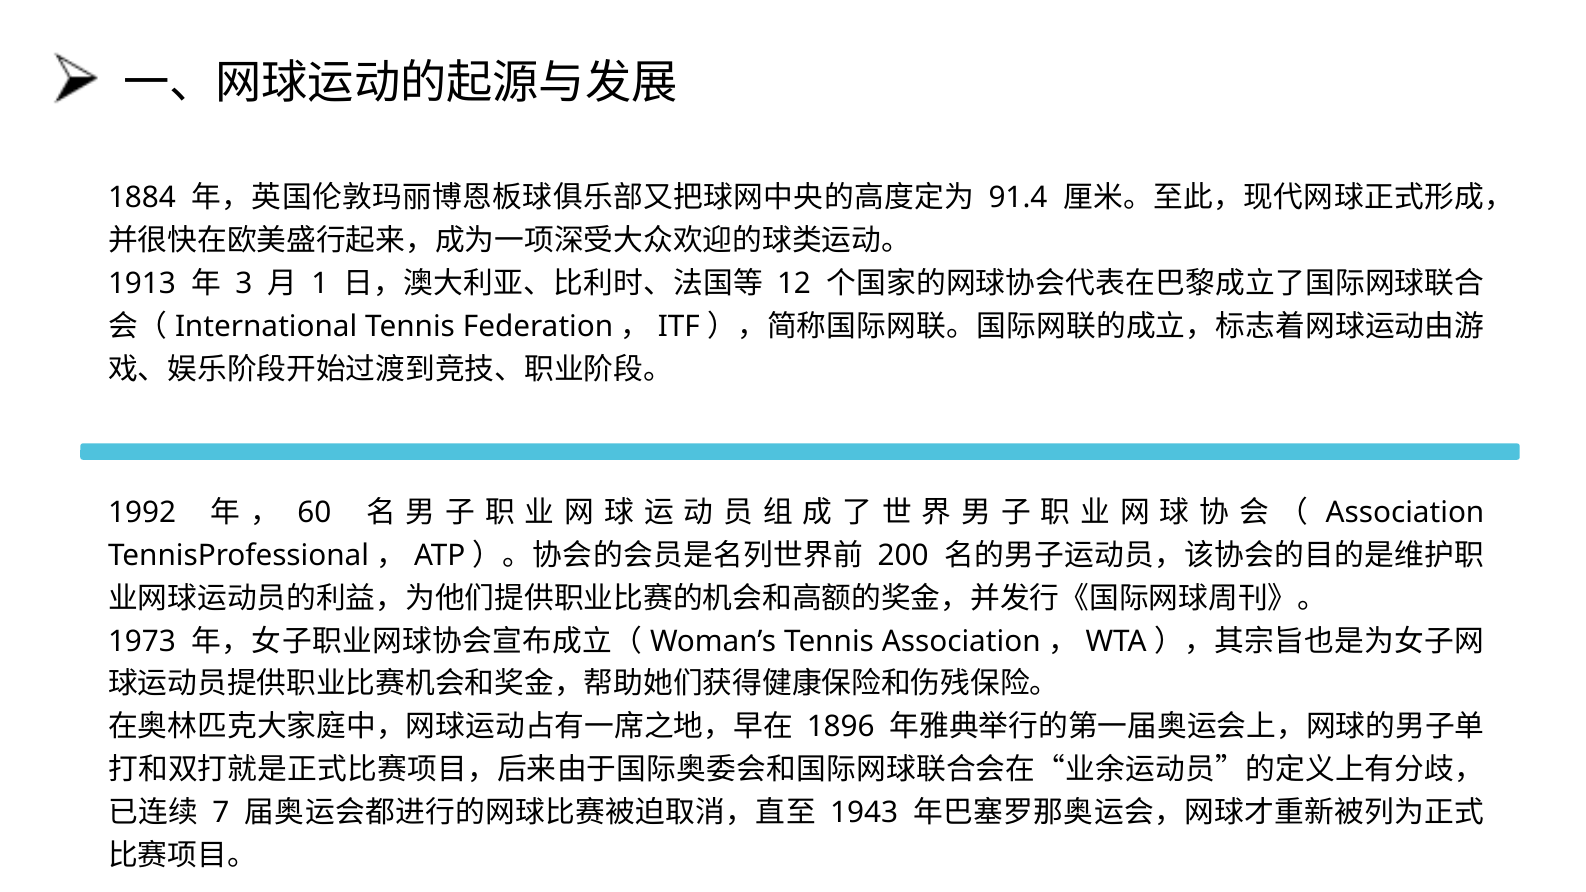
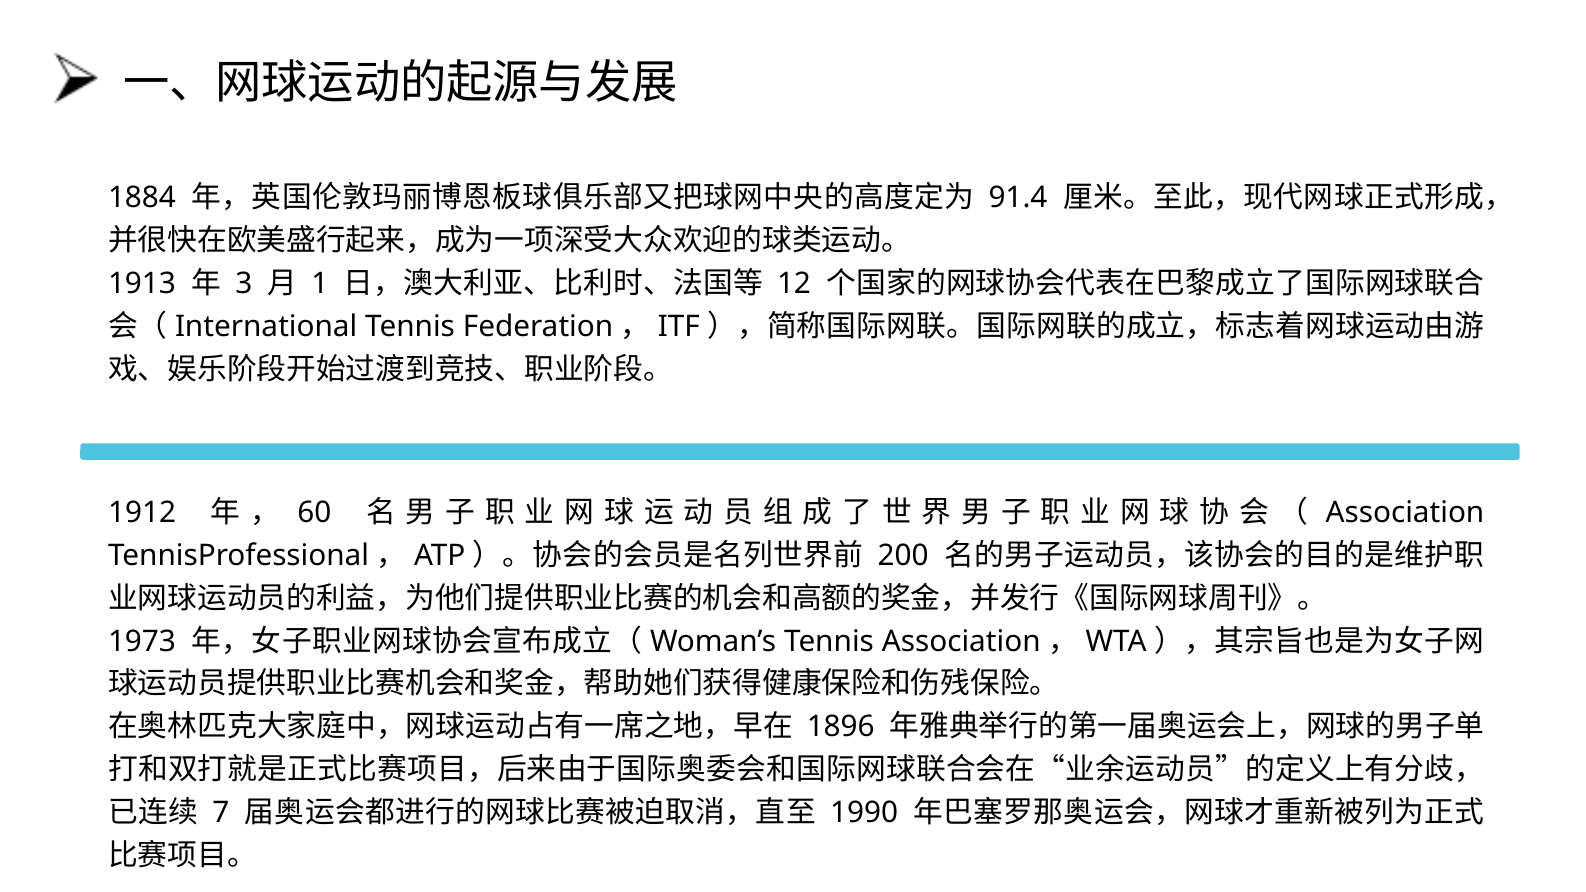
1992: 1992 -> 1912
1943: 1943 -> 1990
